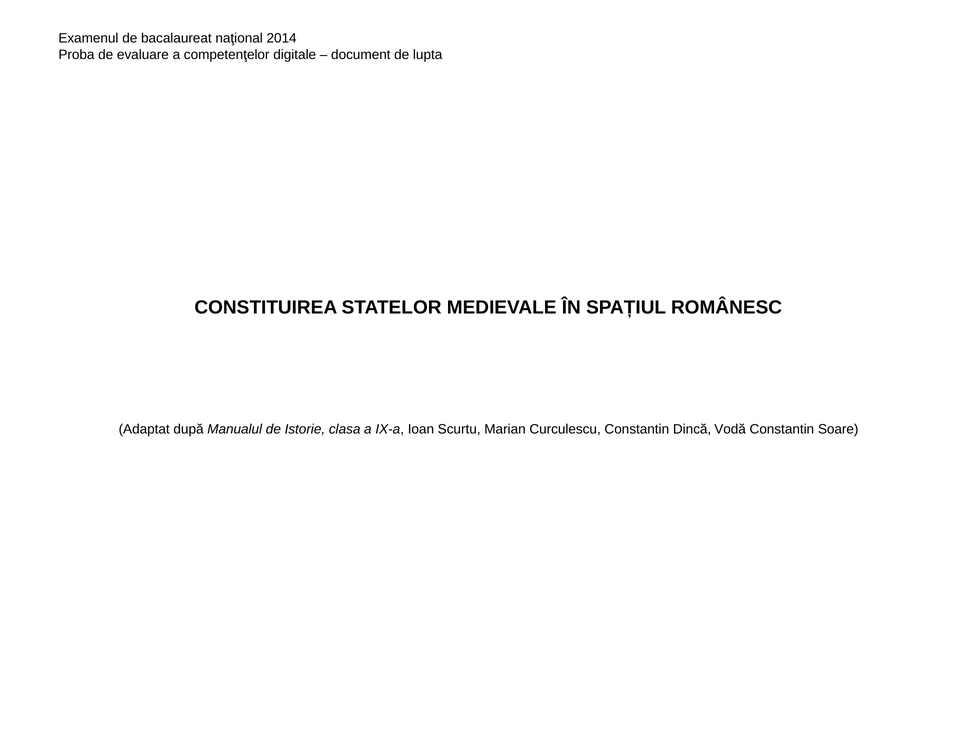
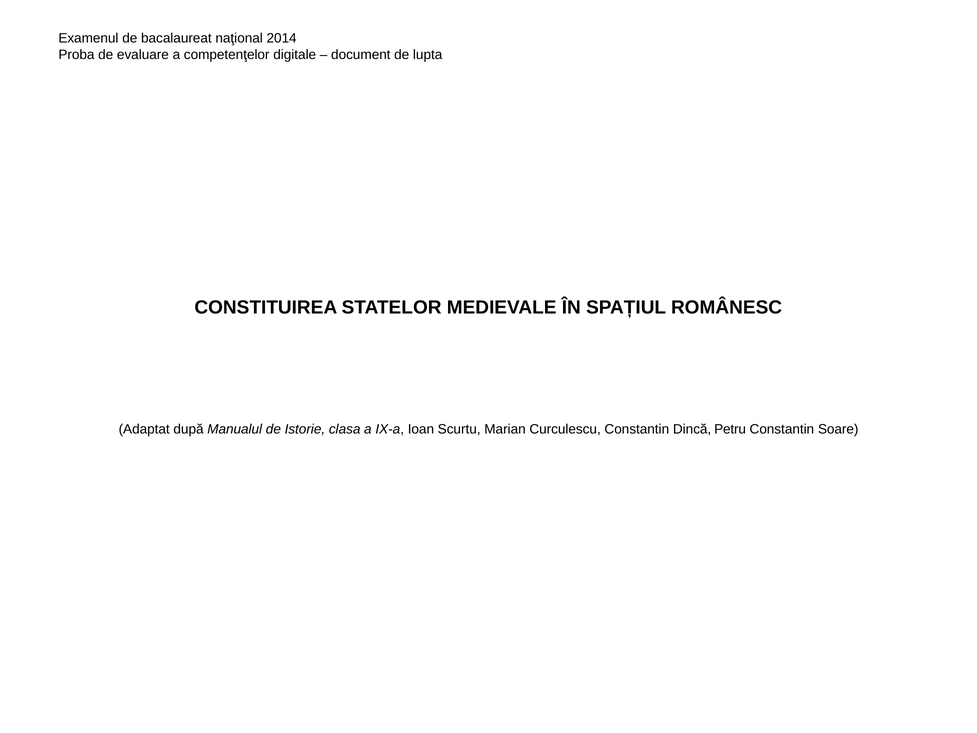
Vodă: Vodă -> Petru
